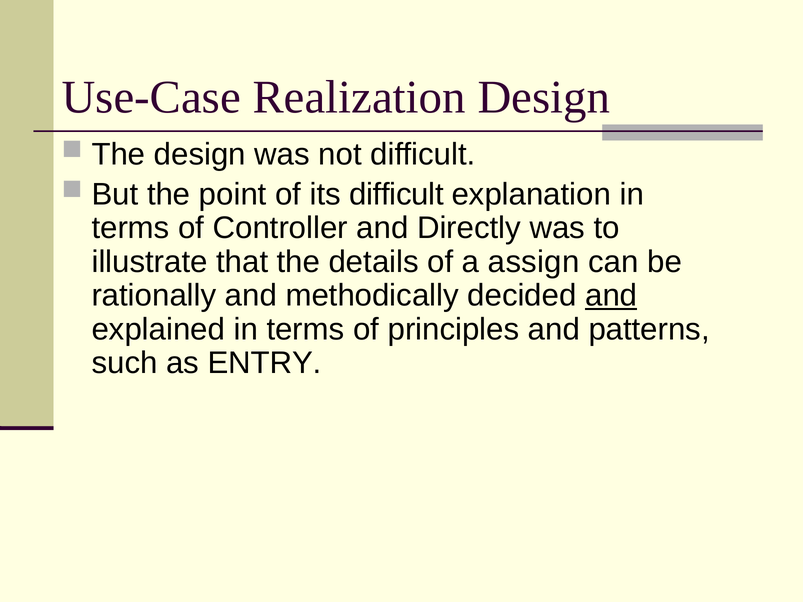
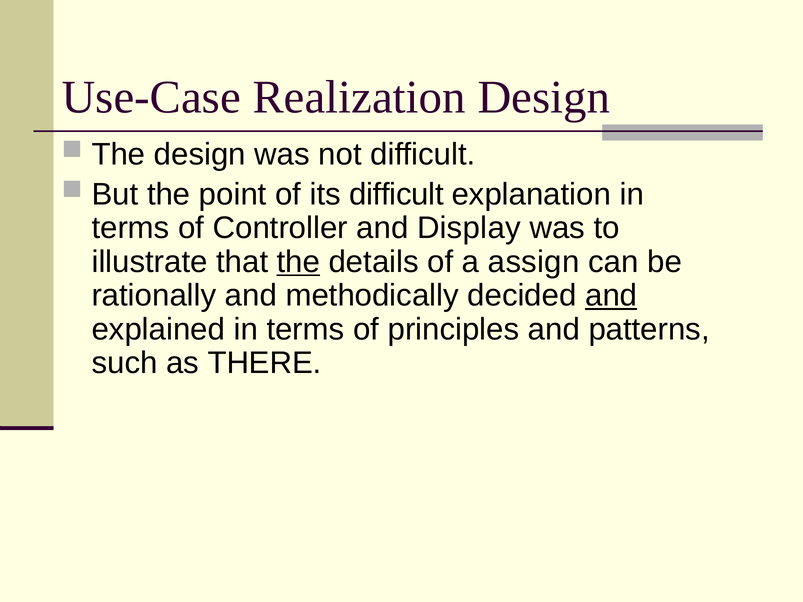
Directly: Directly -> Display
the at (298, 262) underline: none -> present
ENTRY: ENTRY -> THERE
